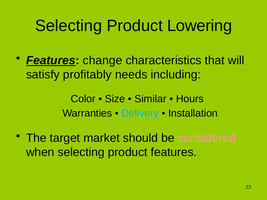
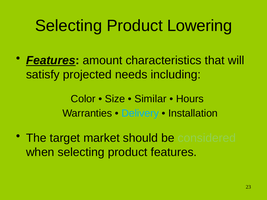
change: change -> amount
profitably: profitably -> projected
considered colour: pink -> light green
